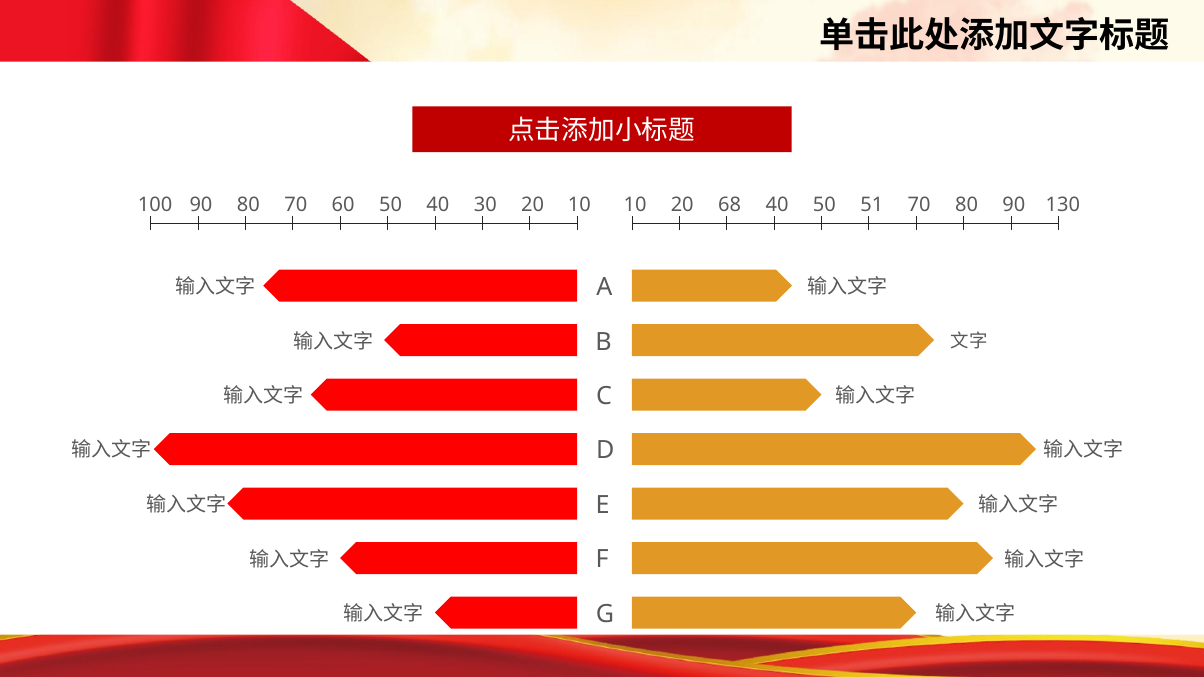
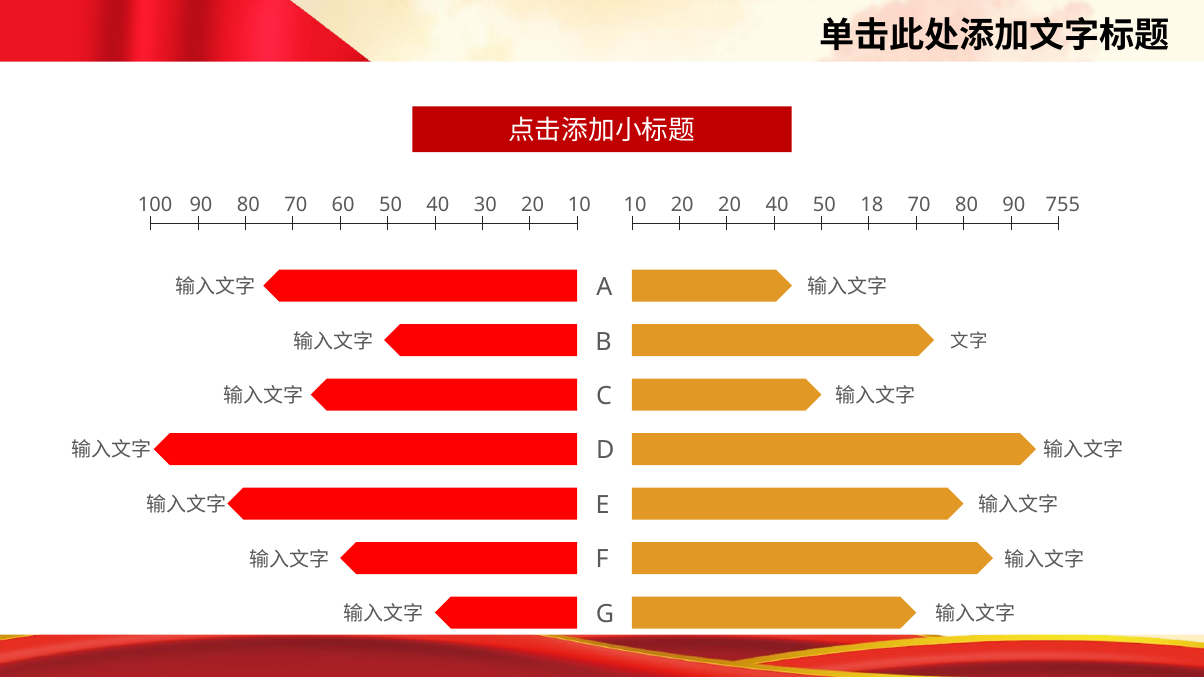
20 68: 68 -> 20
51: 51 -> 18
130: 130 -> 755
